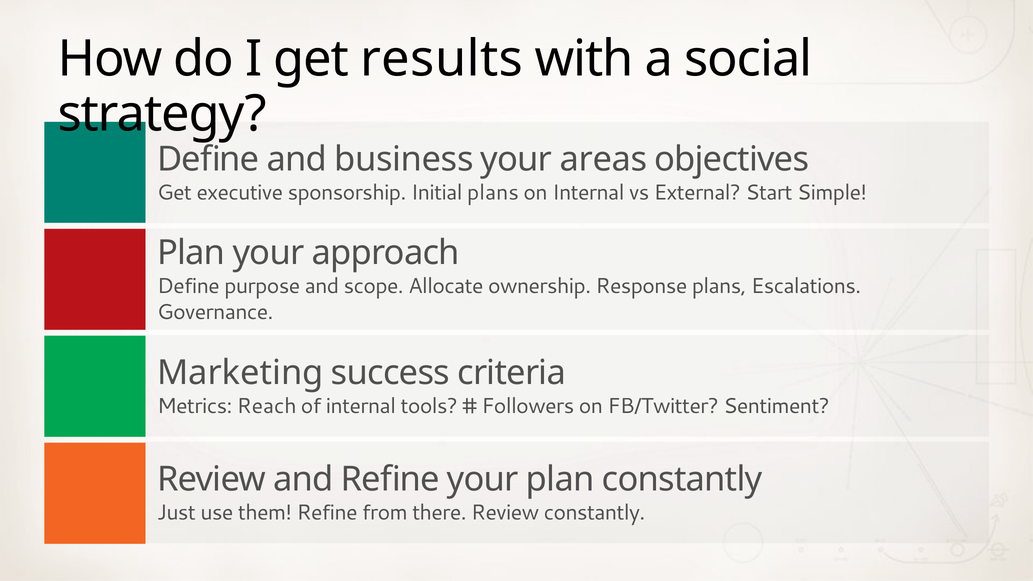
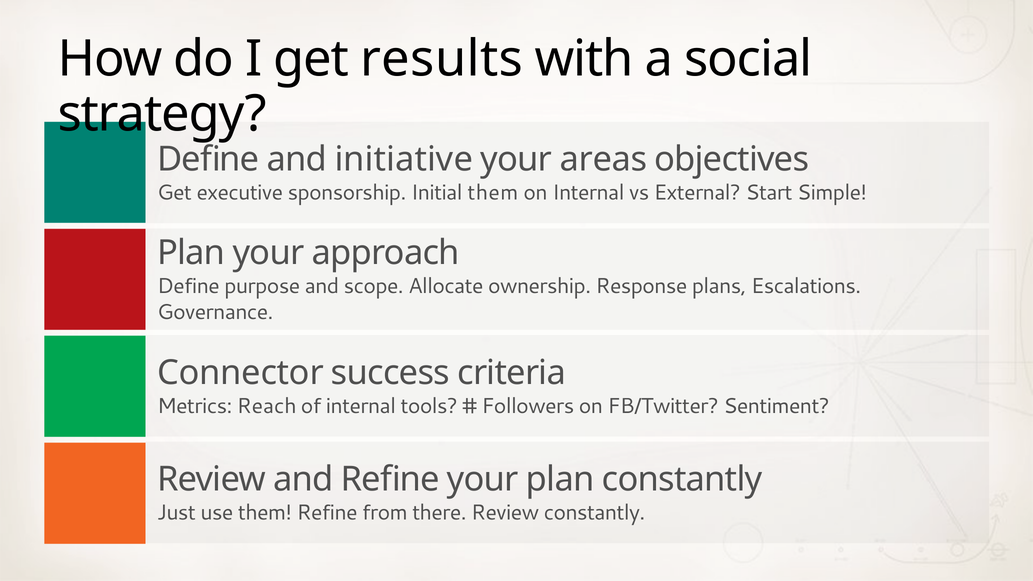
business: business -> initiative
Initial plans: plans -> them
Marketing: Marketing -> Connector
